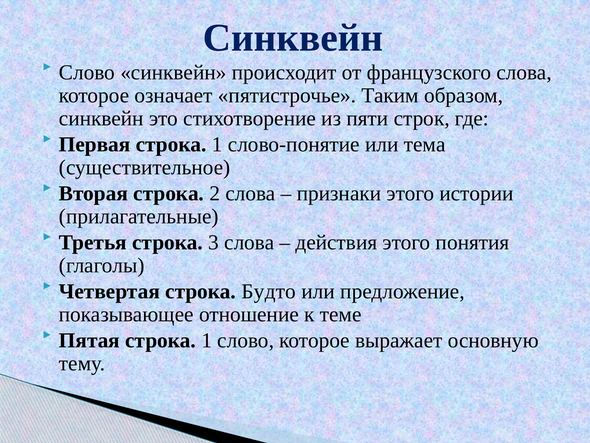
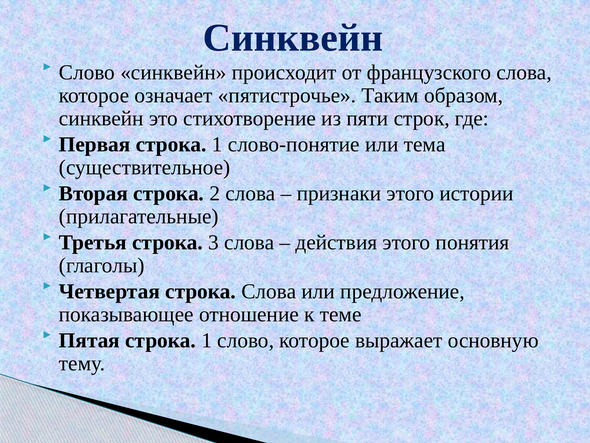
строка Будто: Будто -> Слова
